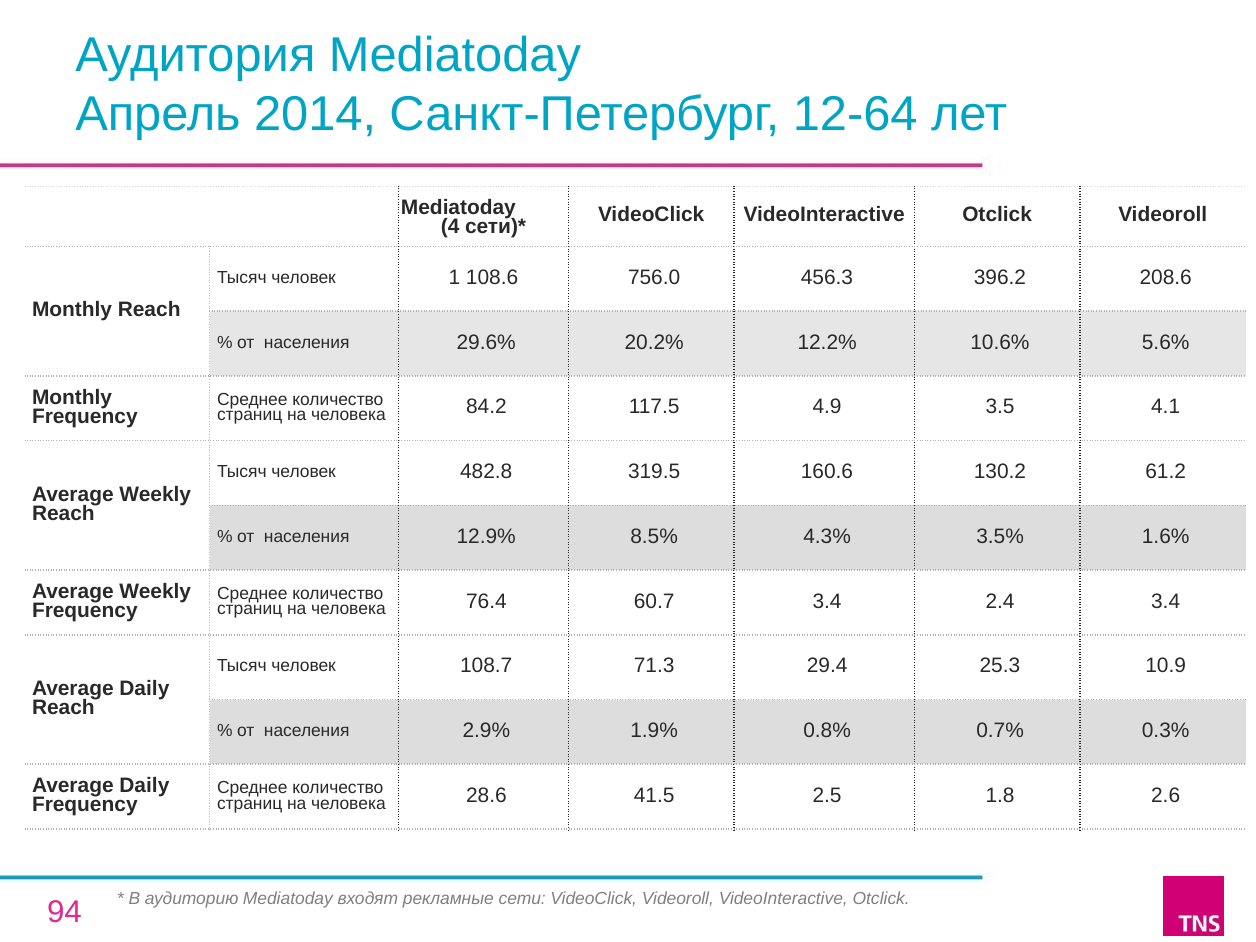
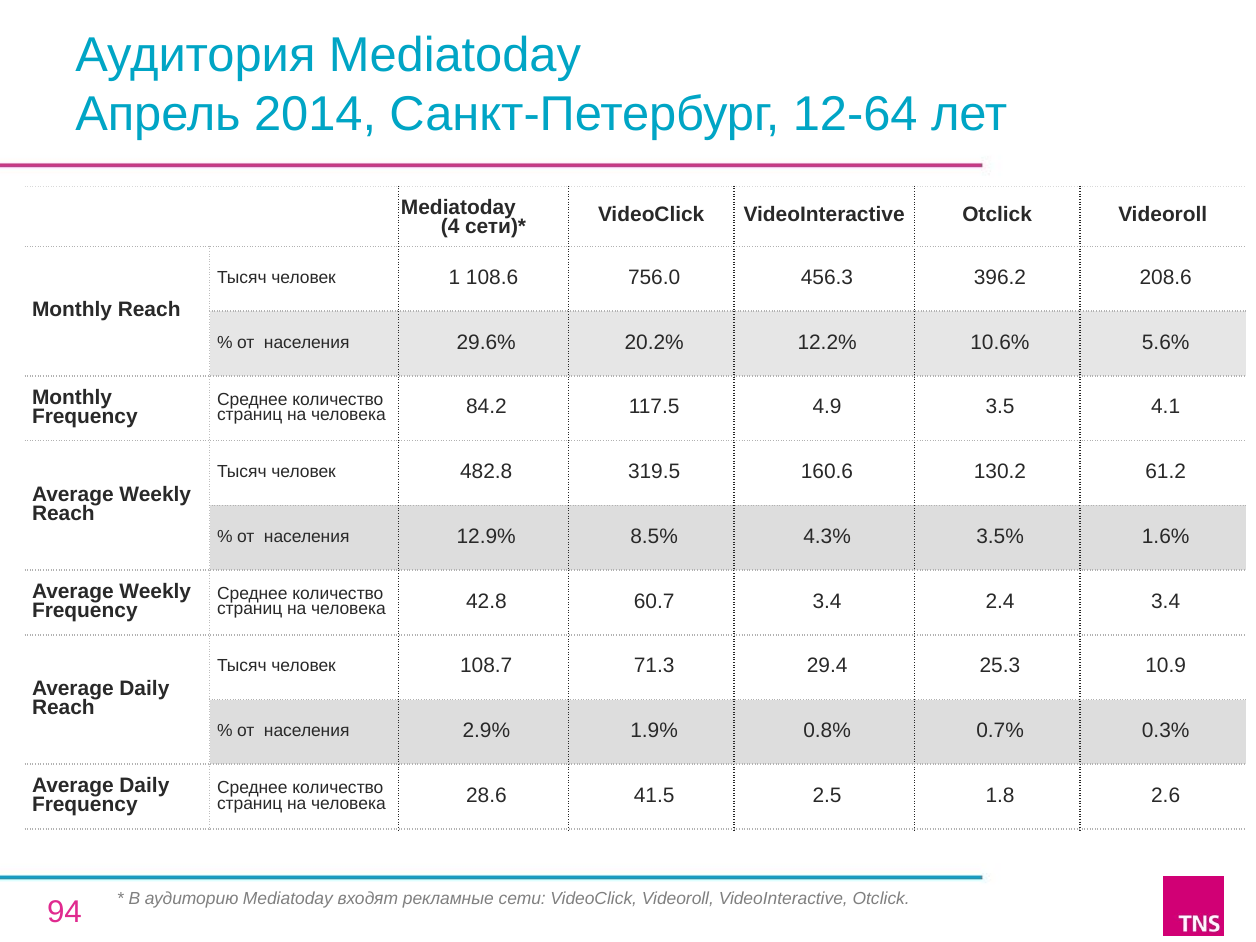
76.4: 76.4 -> 42.8
